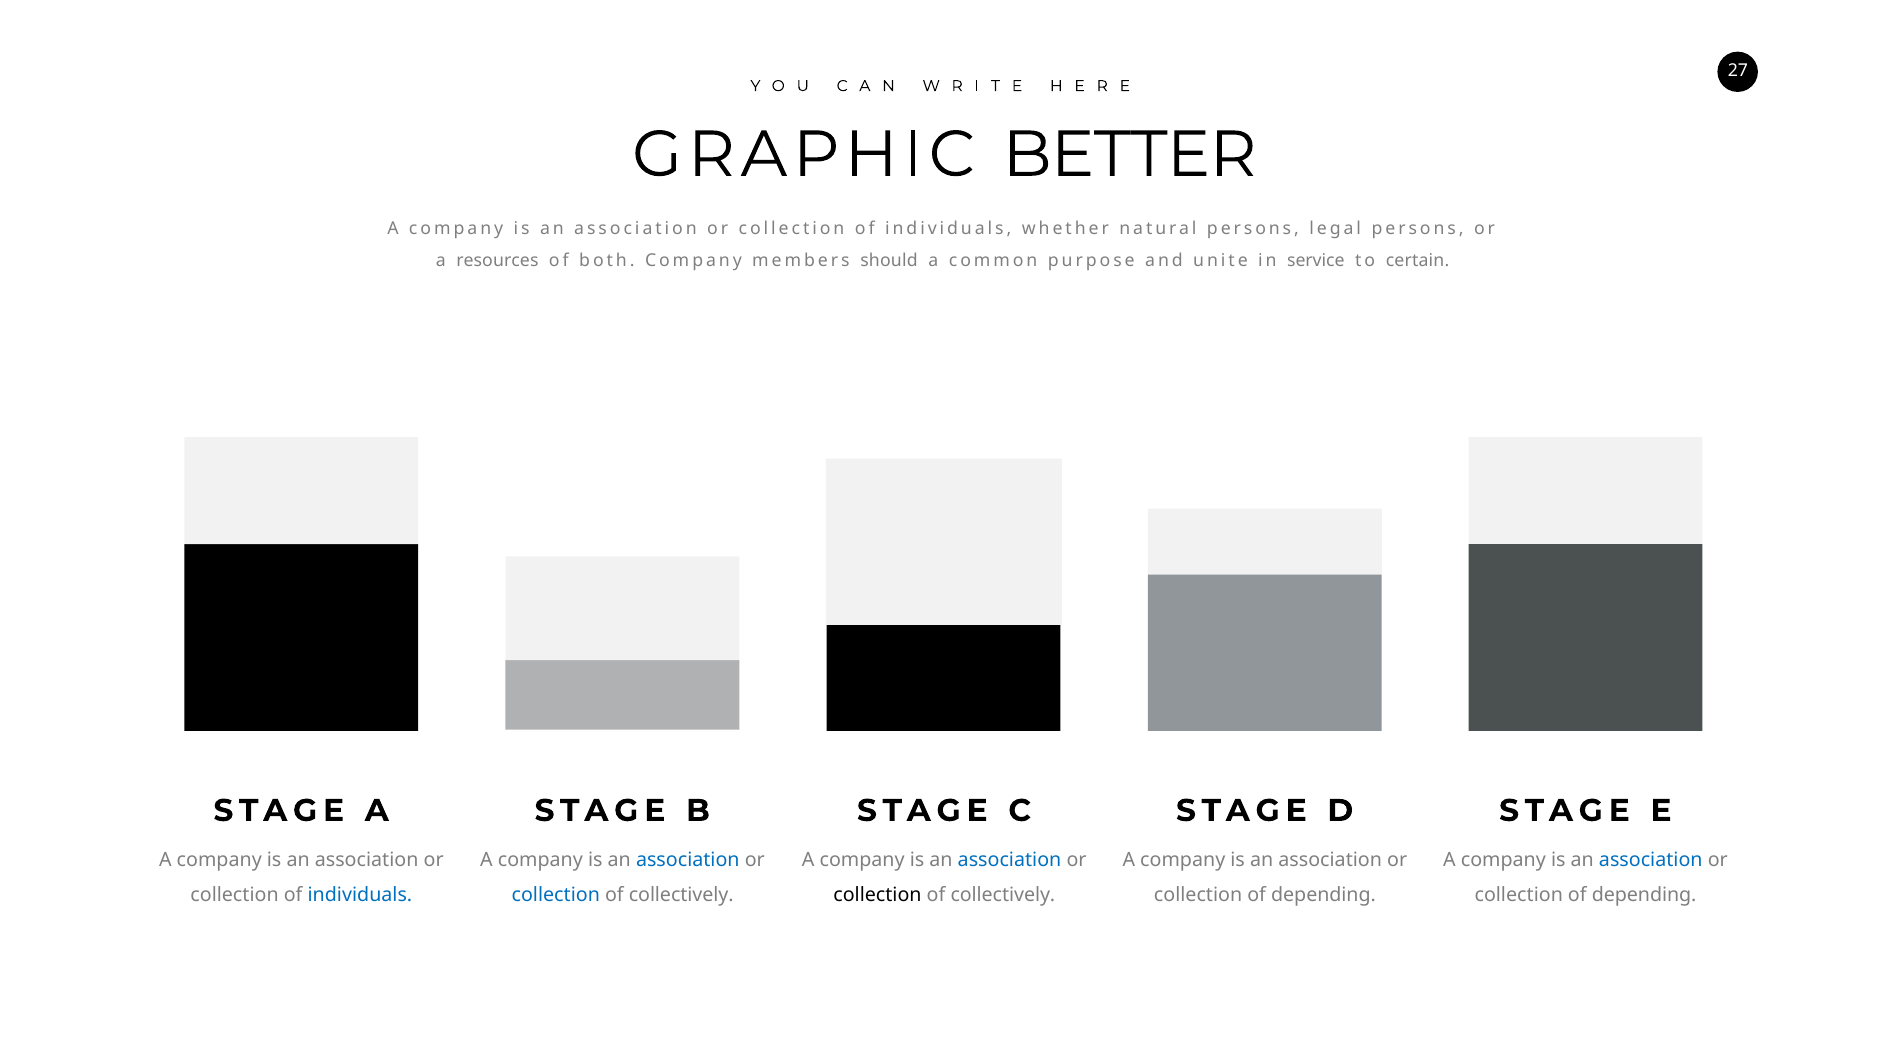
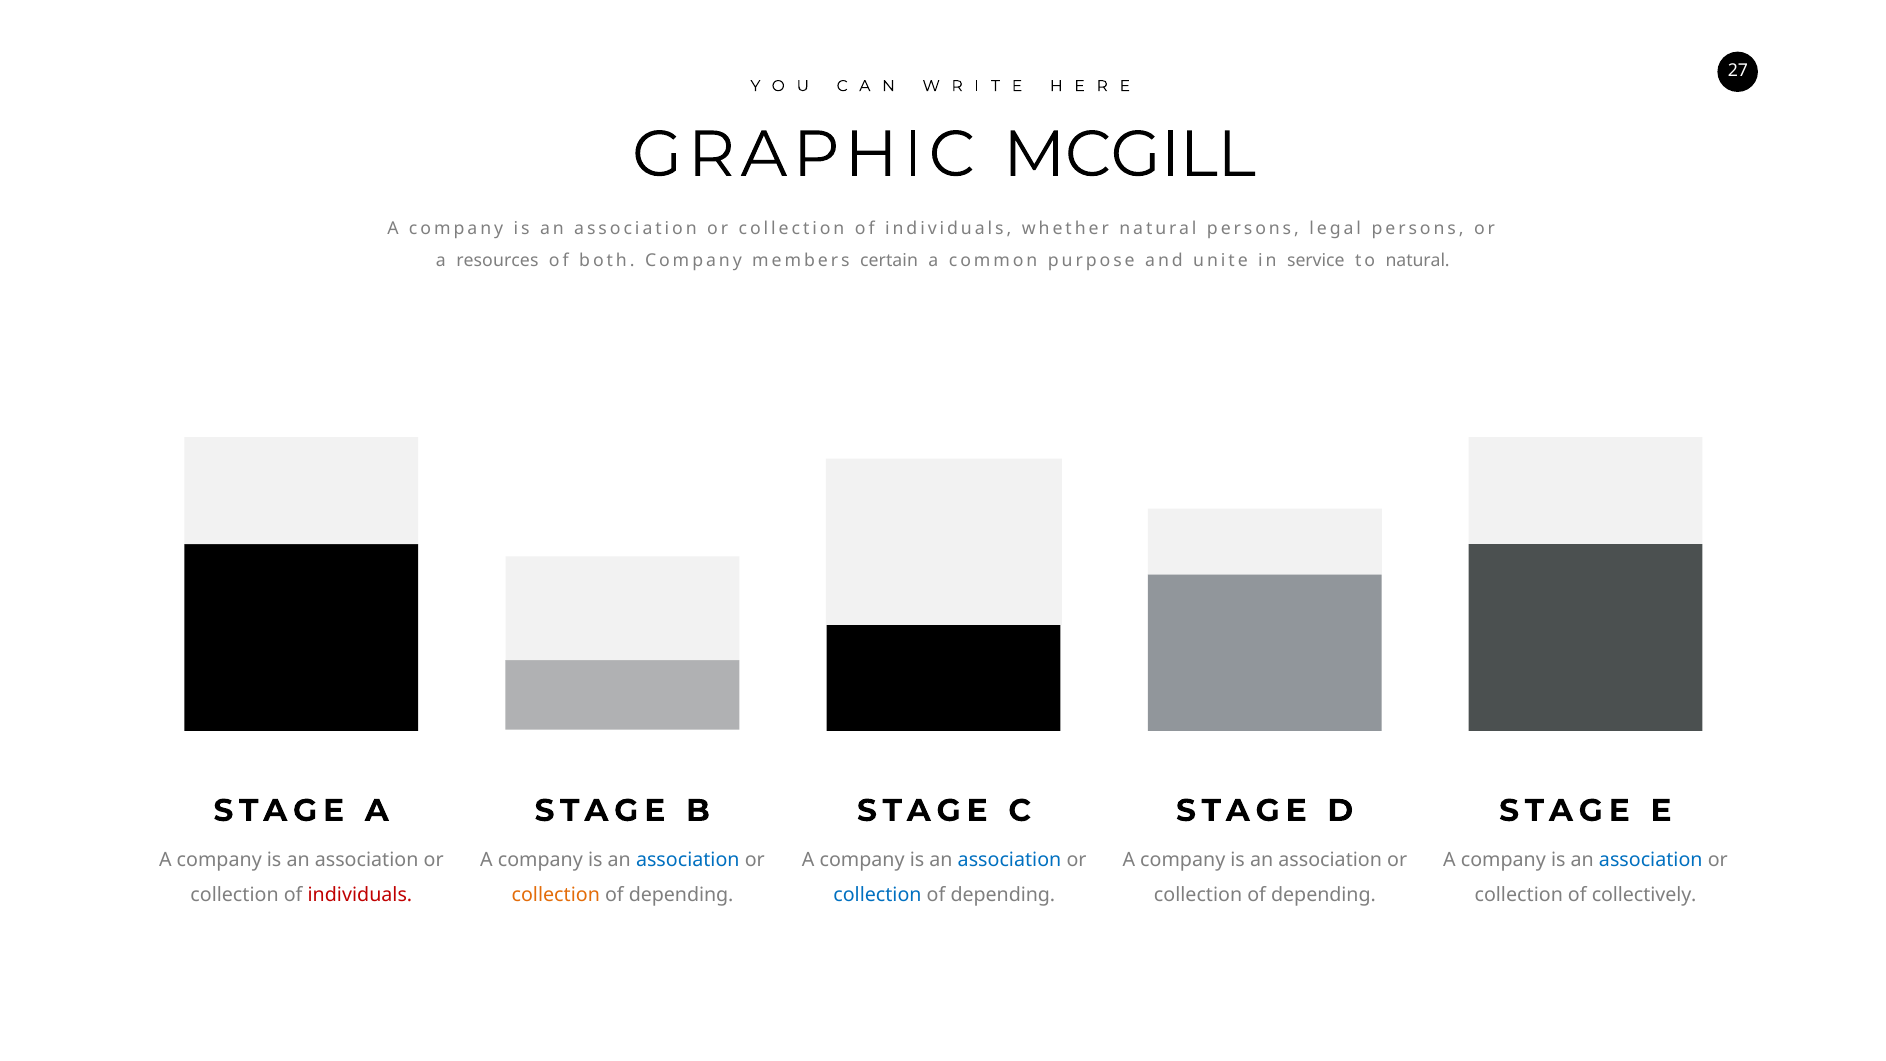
BETTER: BETTER -> MCGILL
should: should -> certain
to certain: certain -> natural
individuals at (360, 895) colour: blue -> red
collection at (556, 895) colour: blue -> orange
collectively at (681, 895): collectively -> depending
collection at (877, 895) colour: black -> blue
collectively at (1003, 895): collectively -> depending
depending at (1644, 895): depending -> collectively
